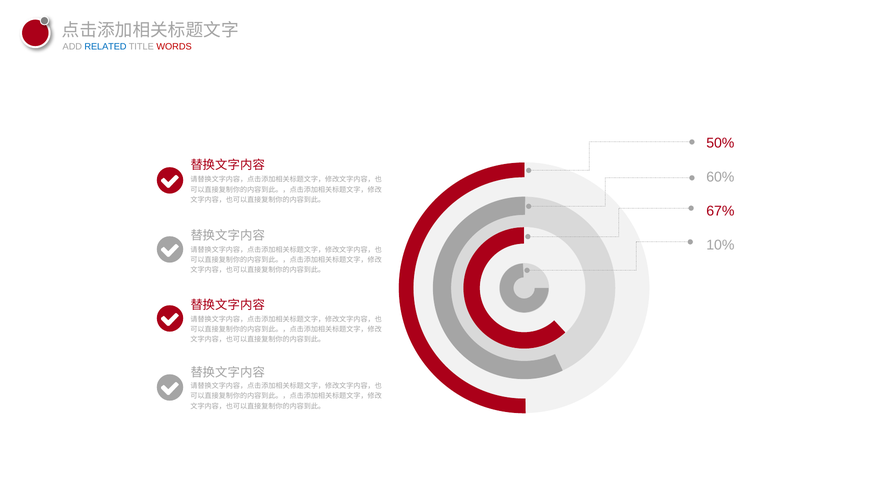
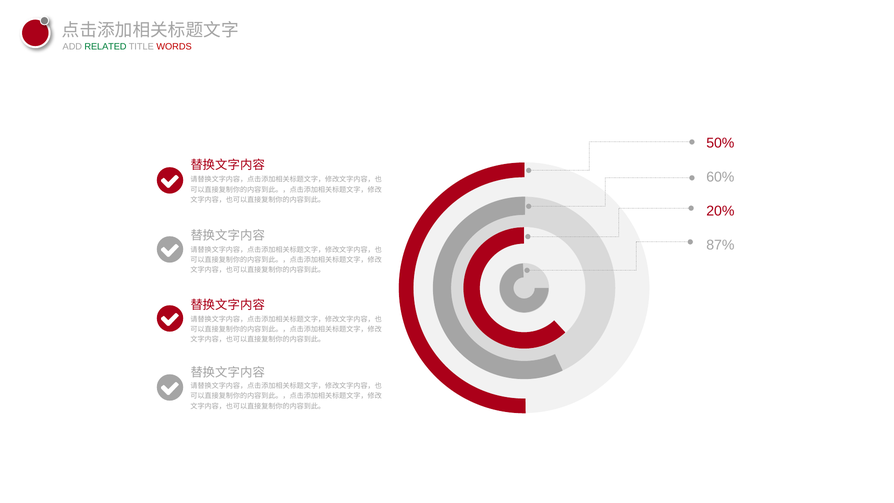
RELATED colour: blue -> green
67%: 67% -> 20%
10%: 10% -> 87%
